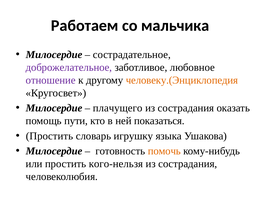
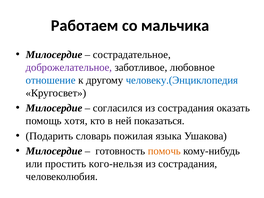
отношение colour: purple -> blue
человеку.(Энциклопедия colour: orange -> blue
плачущего: плачущего -> согласился
пути: пути -> хотя
Простить at (49, 136): Простить -> Подарить
игрушку: игрушку -> пожилая
